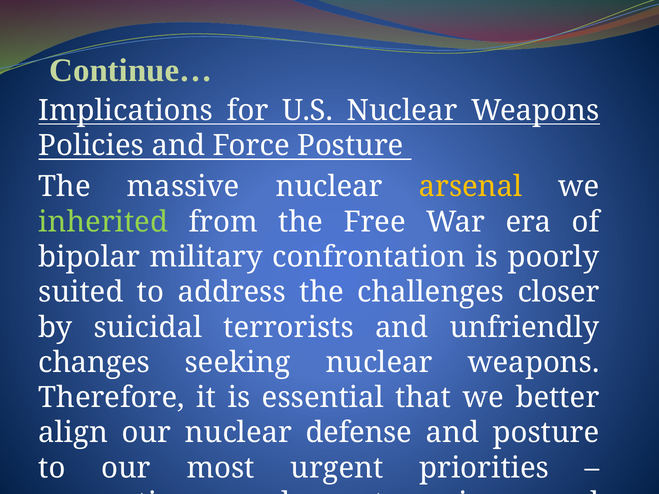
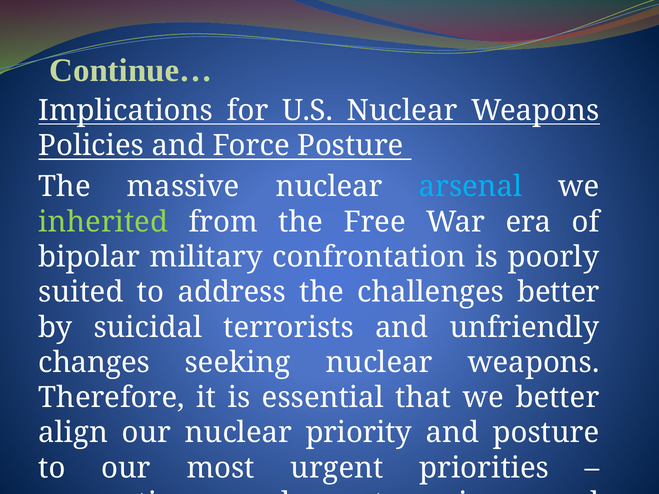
arsenal colour: yellow -> light blue
challenges closer: closer -> better
defense: defense -> priority
